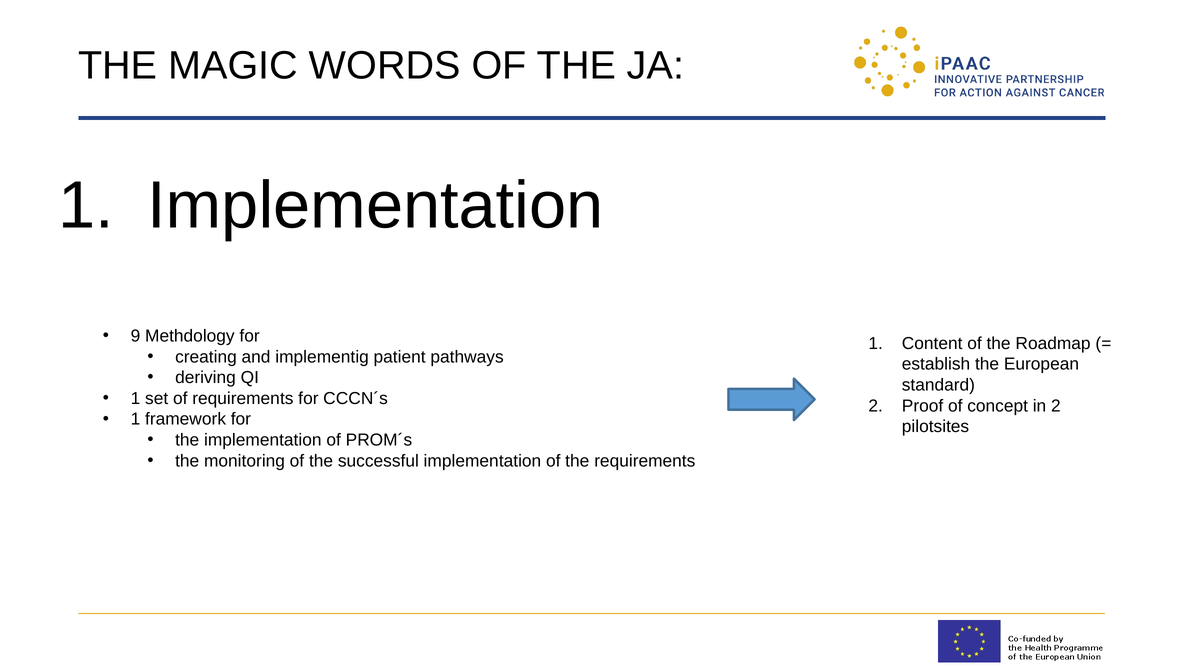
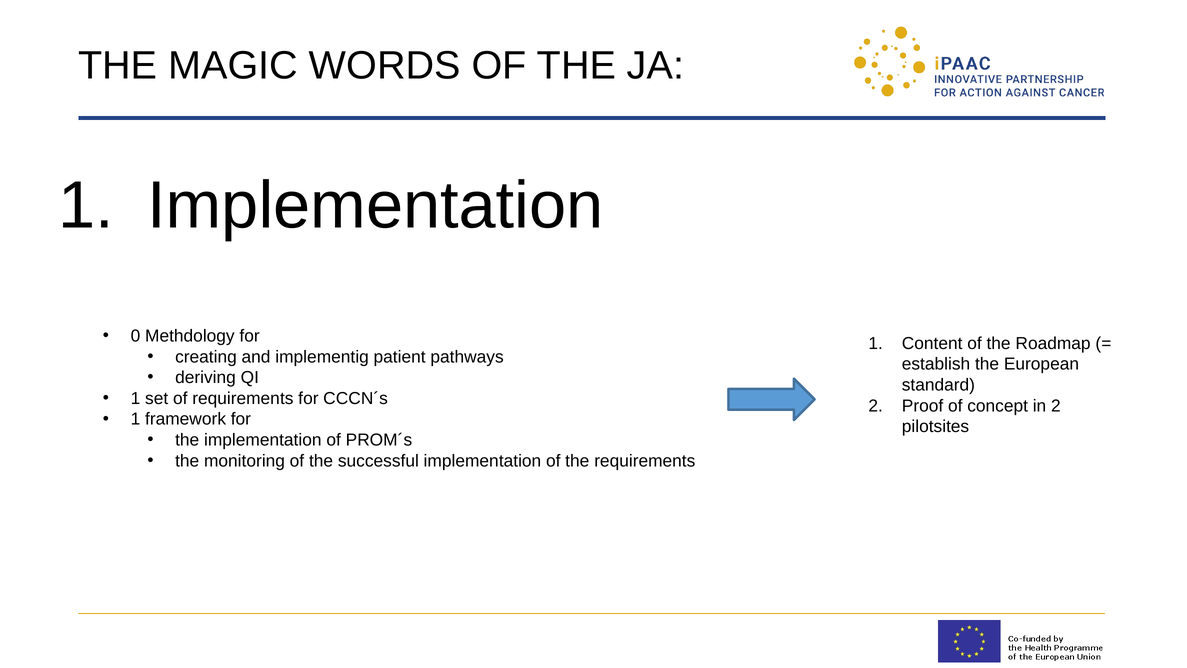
9: 9 -> 0
